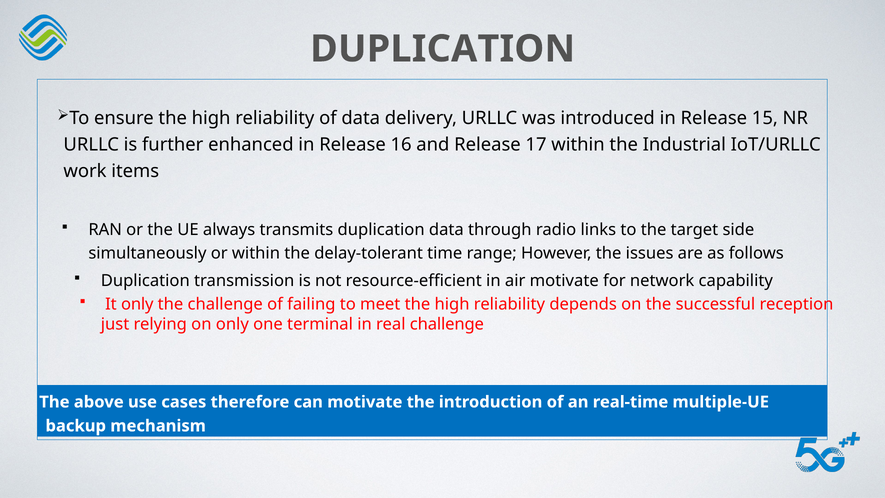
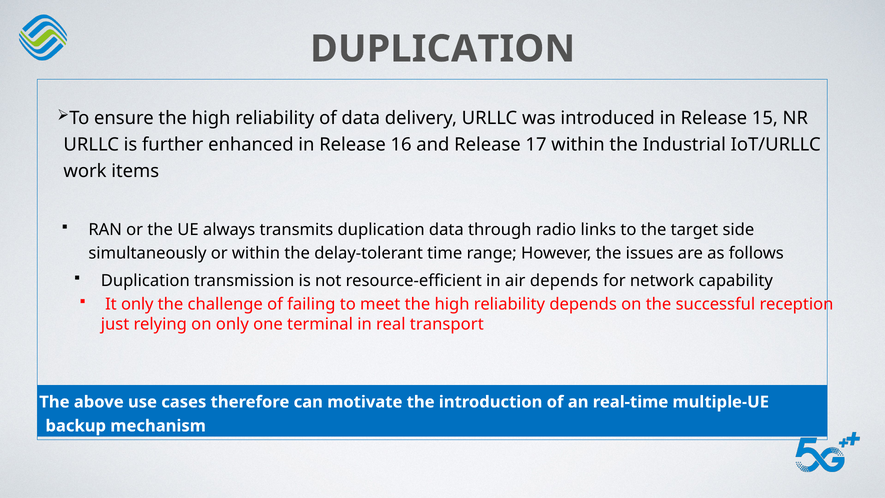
air motivate: motivate -> depends
real challenge: challenge -> transport
